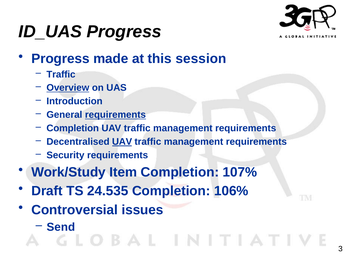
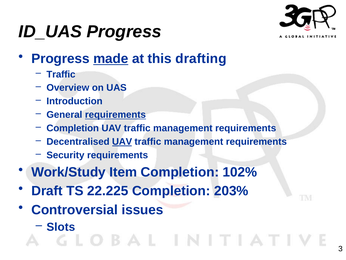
made underline: none -> present
session: session -> drafting
Overview underline: present -> none
107%: 107% -> 102%
24.535: 24.535 -> 22.225
106%: 106% -> 203%
Send: Send -> Slots
